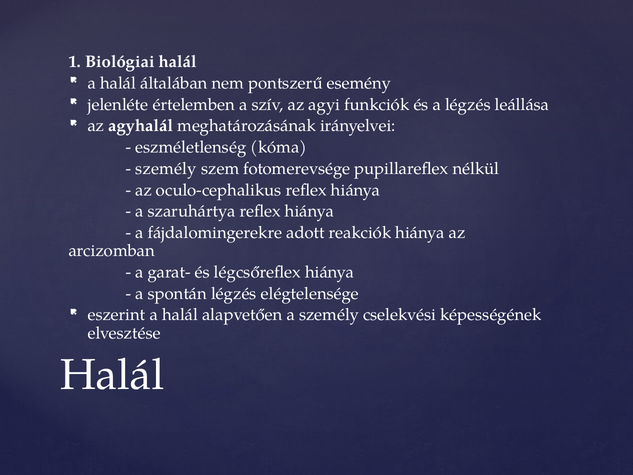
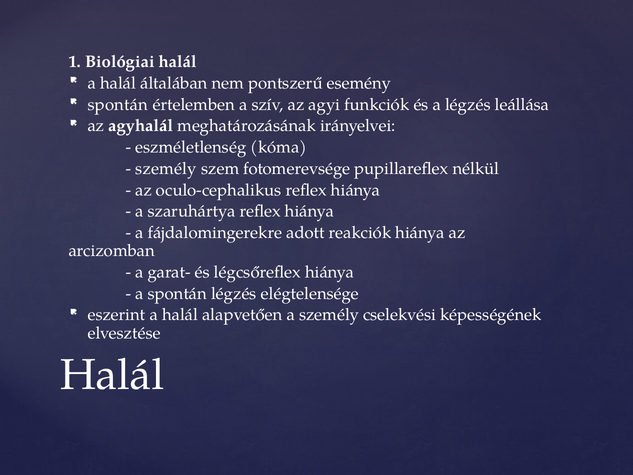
jelenléte at (118, 105): jelenléte -> spontán
